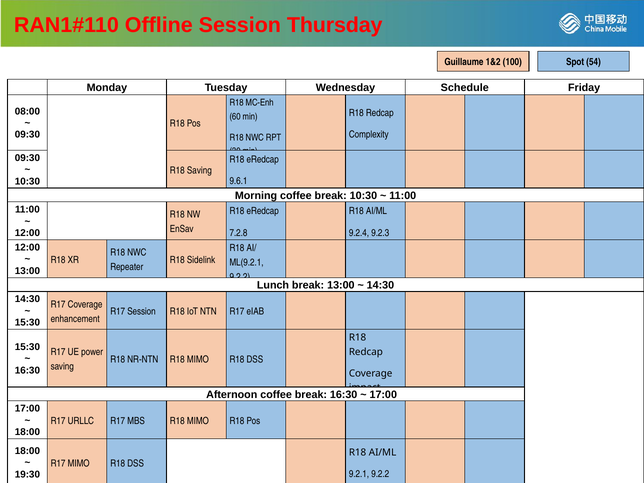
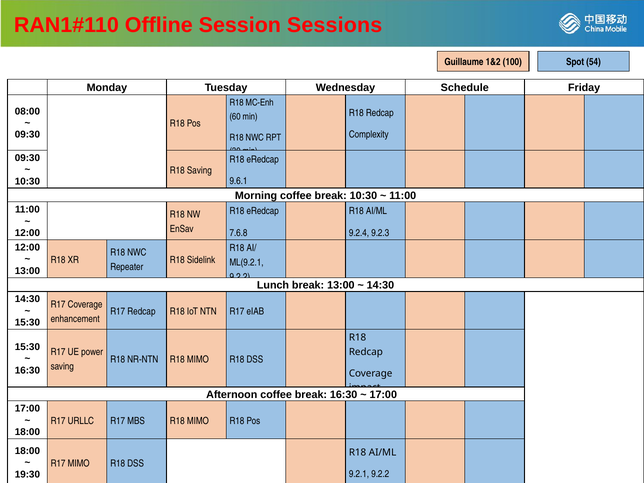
Session Thursday: Thursday -> Sessions
7.2.8: 7.2.8 -> 7.6.8
R17 Session: Session -> Redcap
